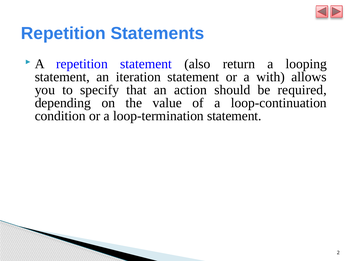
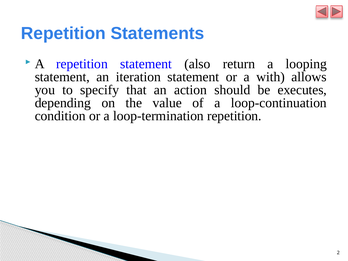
required: required -> executes
loop-termination statement: statement -> repetition
